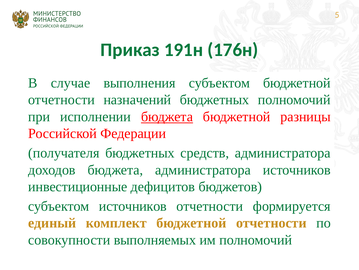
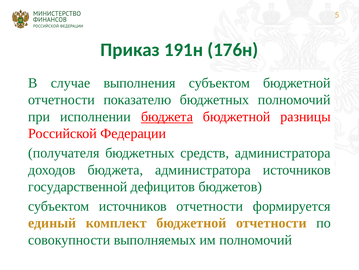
назначений: назначений -> показателю
инвестиционные: инвестиционные -> государственной
